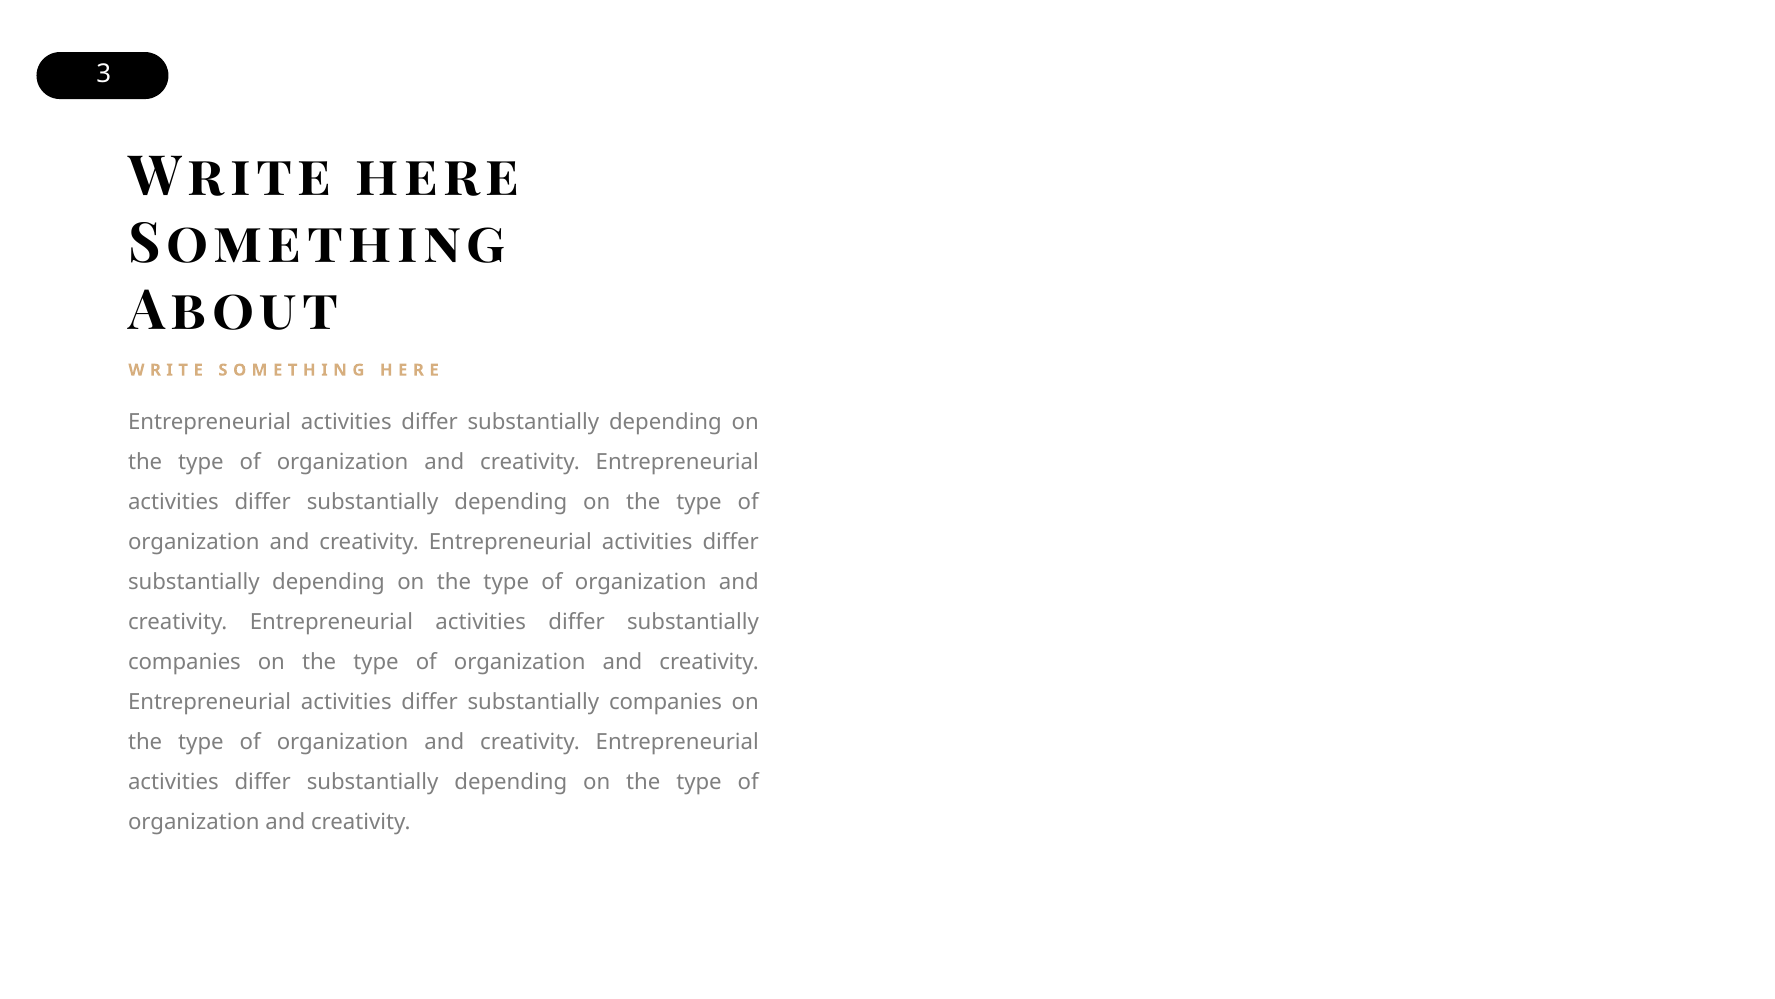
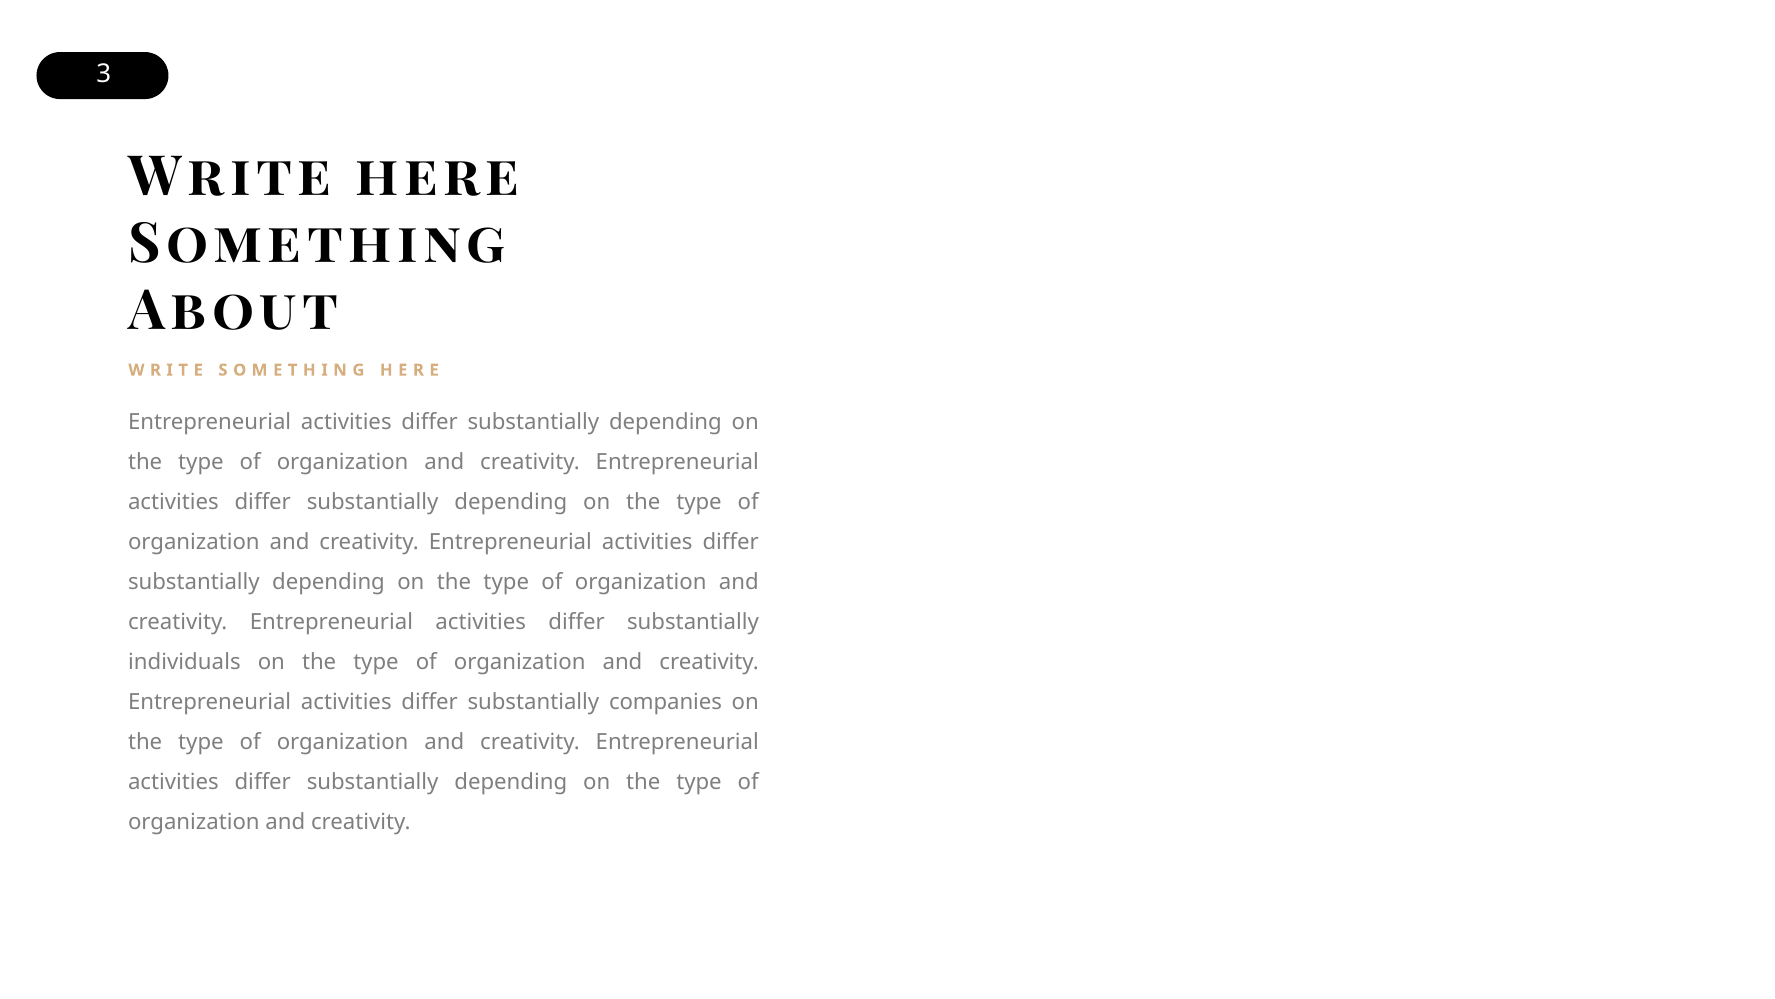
companies at (184, 662): companies -> individuals
